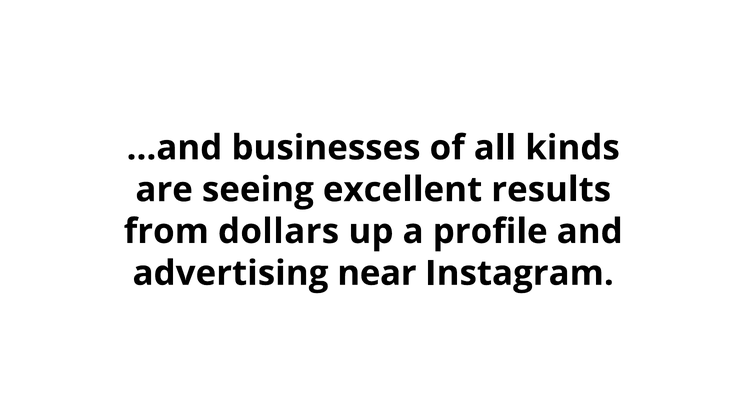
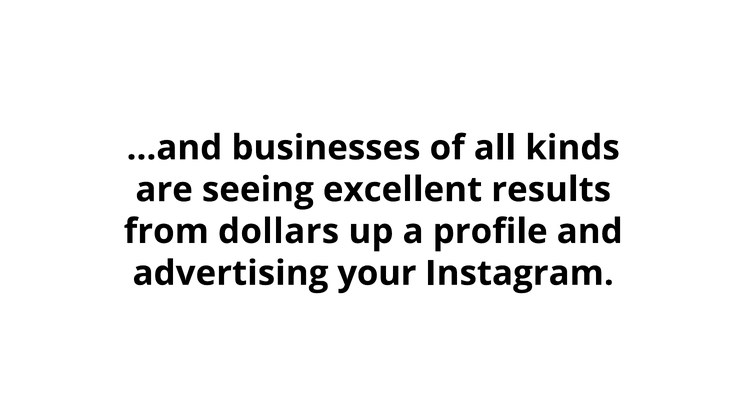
near: near -> your
